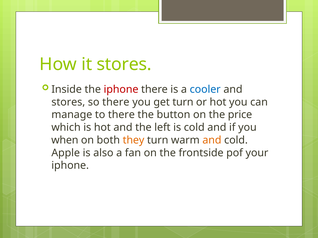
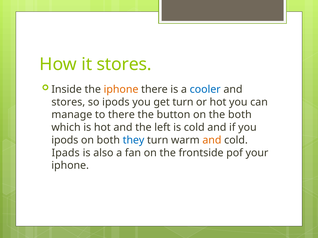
iphone at (121, 90) colour: red -> orange
so there: there -> ipods
the price: price -> both
when at (65, 140): when -> ipods
they colour: orange -> blue
Apple: Apple -> Ipads
